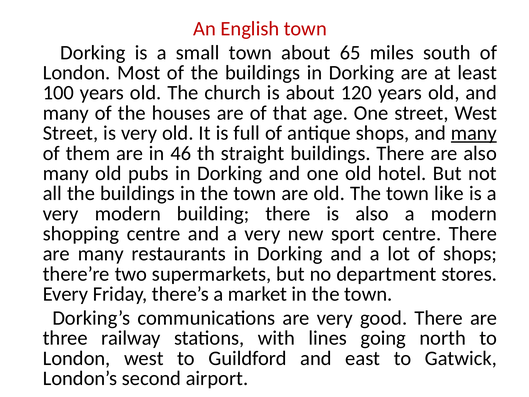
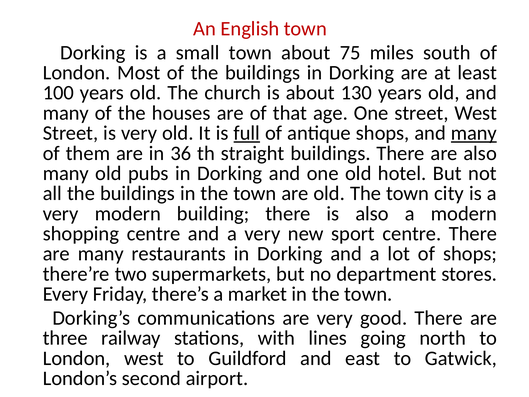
65: 65 -> 75
120: 120 -> 130
full underline: none -> present
46: 46 -> 36
like: like -> city
